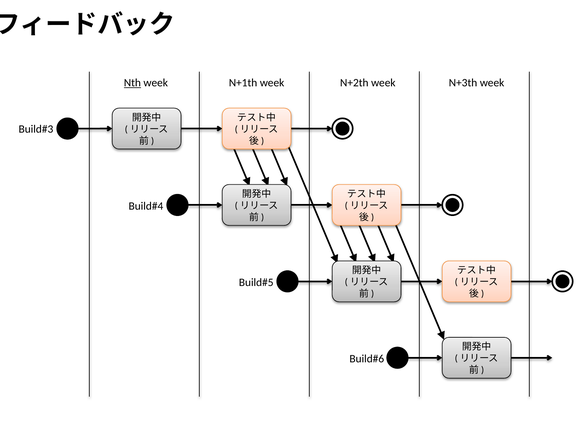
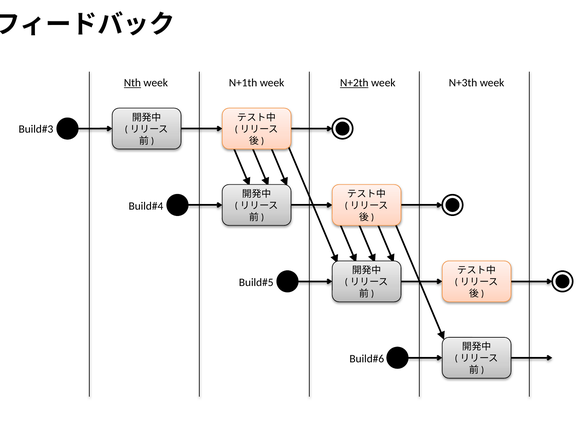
N+2th underline: none -> present
